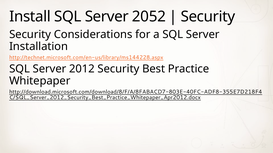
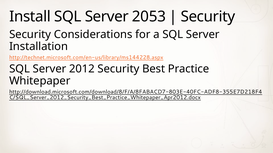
2052: 2052 -> 2053
